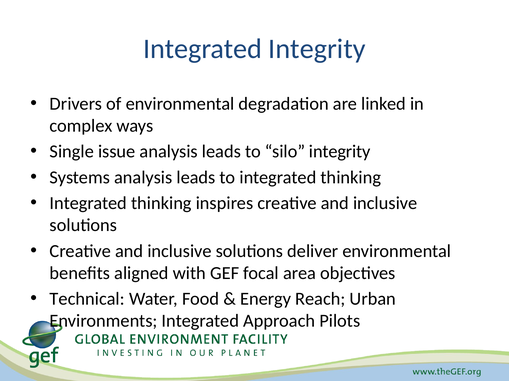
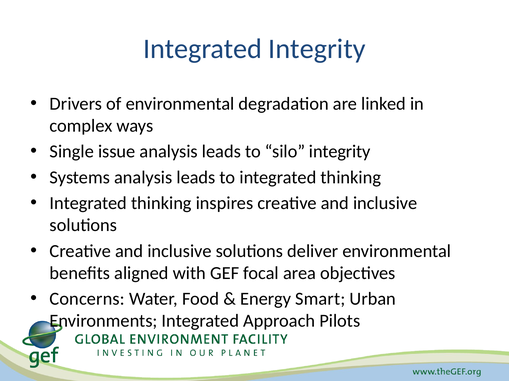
Technical: Technical -> Concerns
Reach: Reach -> Smart
